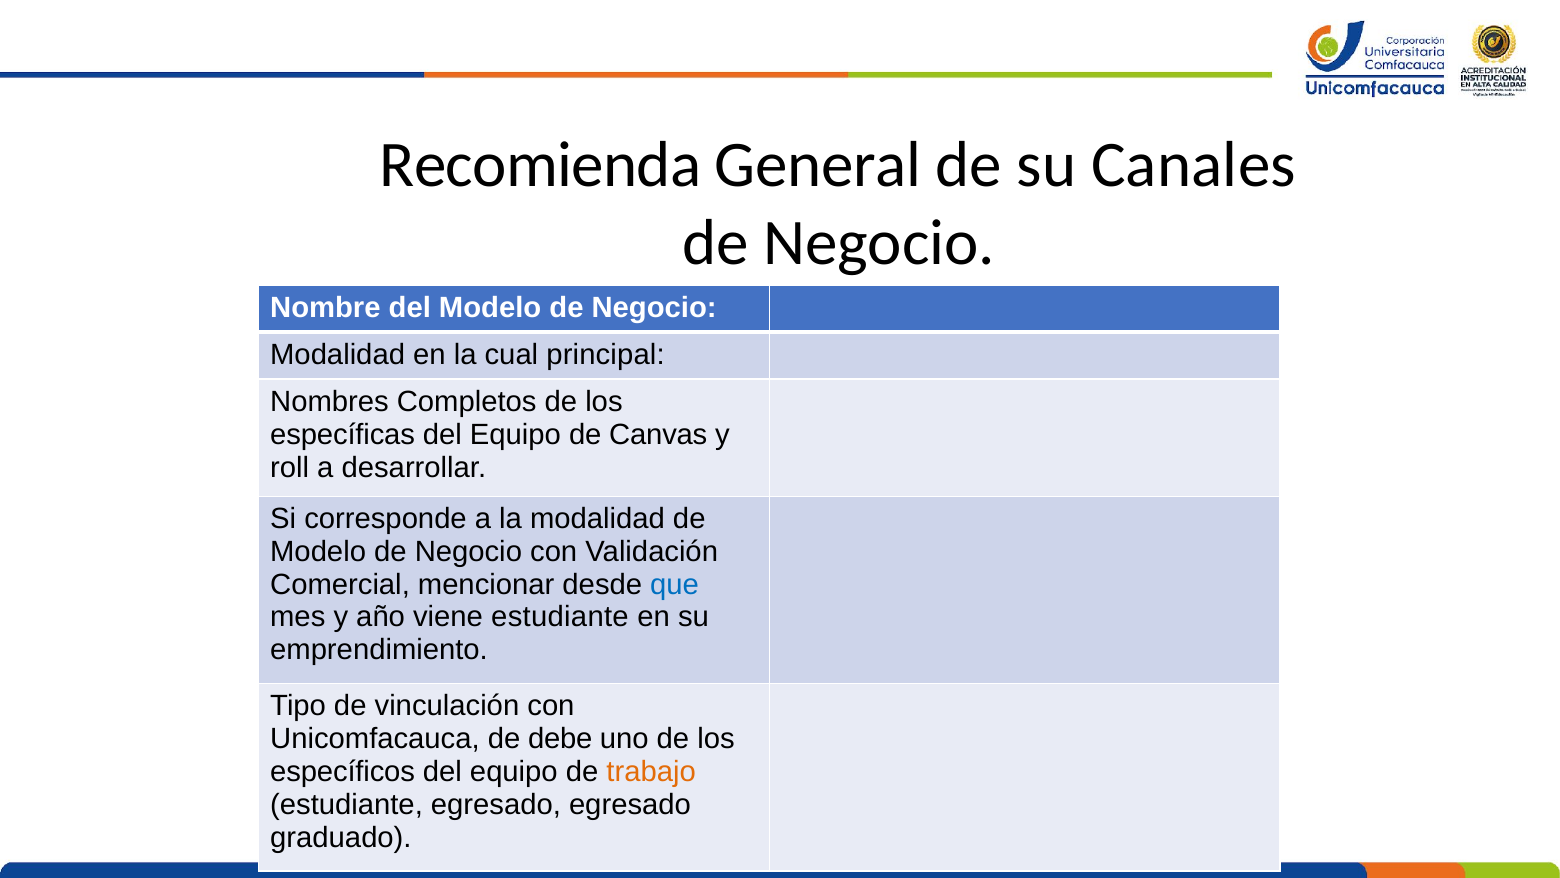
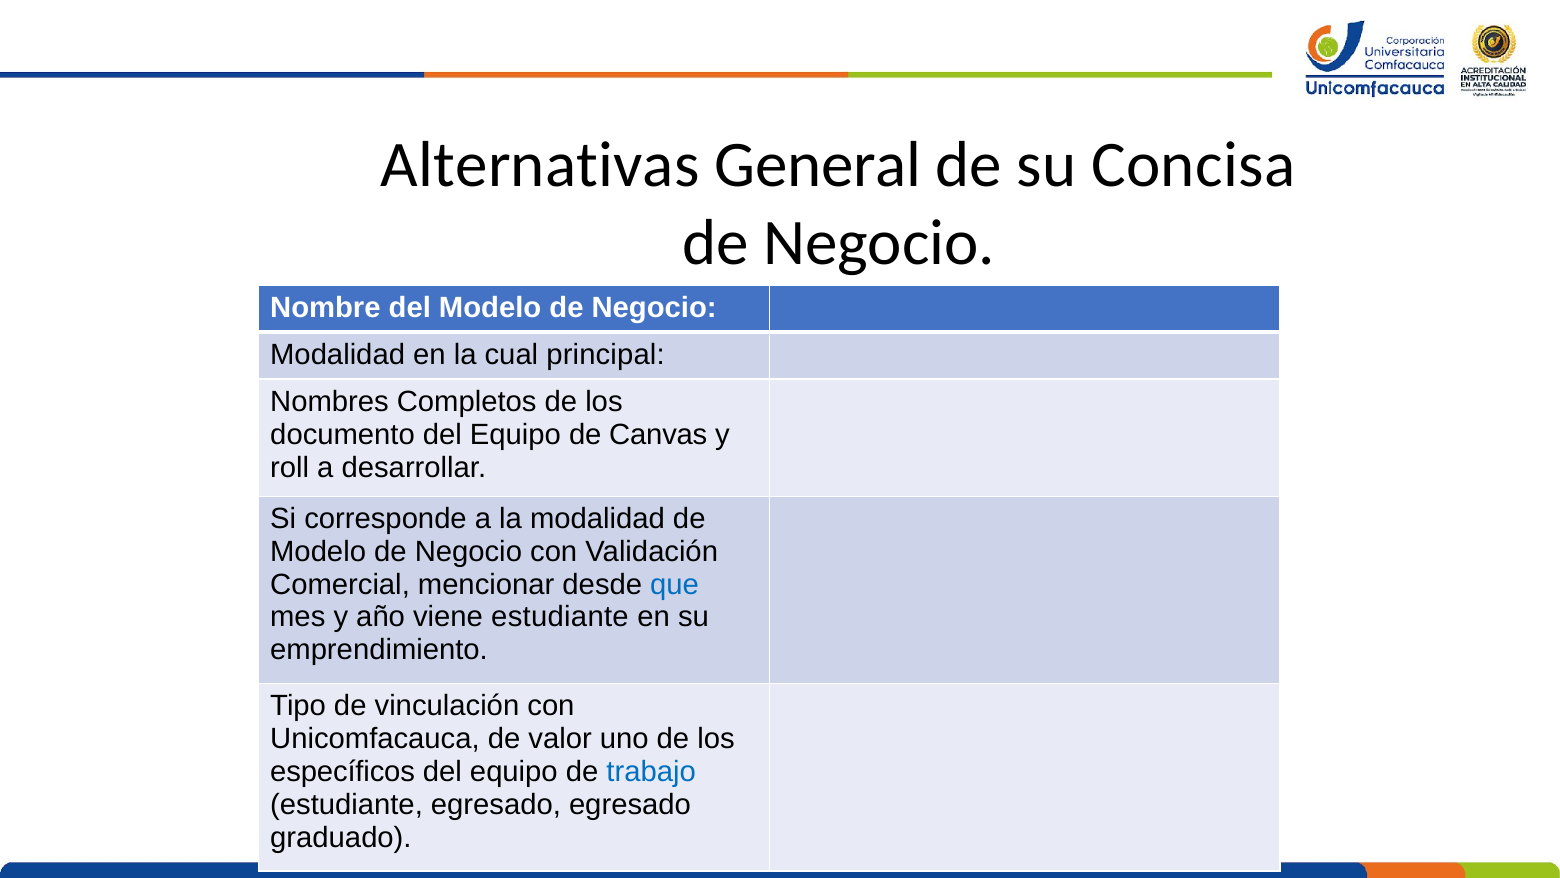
Recomienda: Recomienda -> Alternativas
Canales: Canales -> Concisa
específicas: específicas -> documento
debe: debe -> valor
trabajo colour: orange -> blue
